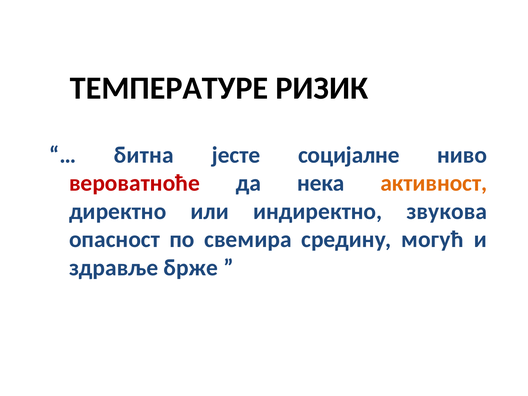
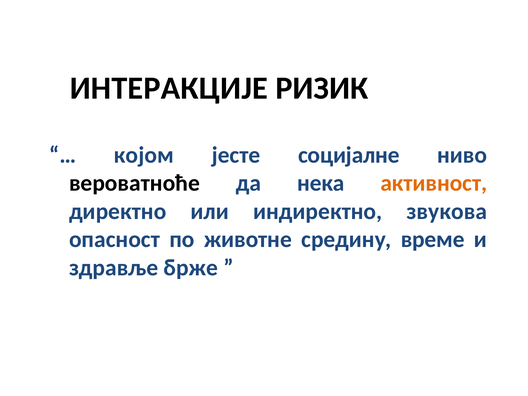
ТЕМПЕРАТУРЕ: ТЕМПЕРАТУРЕ -> ИНТЕРАКЦИЈЕ
битна: битна -> којом
вероватноће colour: red -> black
свемира: свемира -> животне
могућ: могућ -> време
